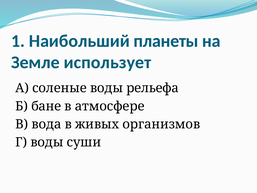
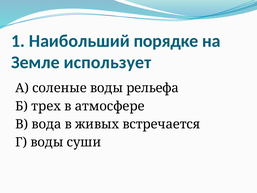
планеты: планеты -> порядке
бане: бане -> трех
организмов: организмов -> встречается
